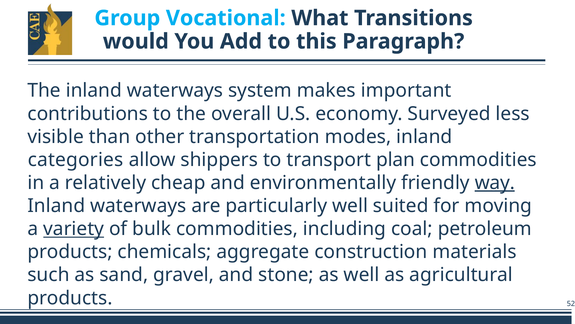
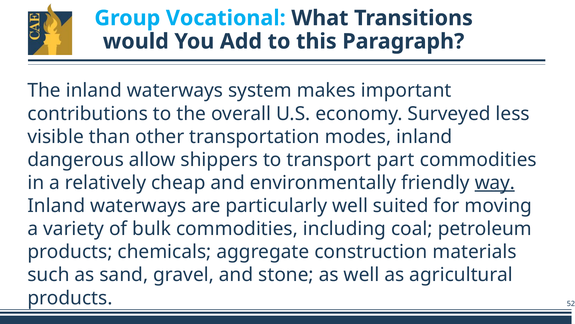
categories: categories -> dangerous
plan: plan -> part
variety underline: present -> none
